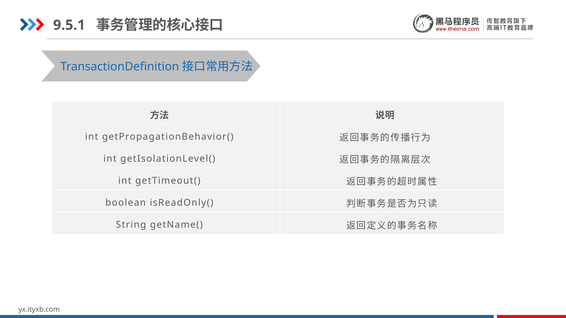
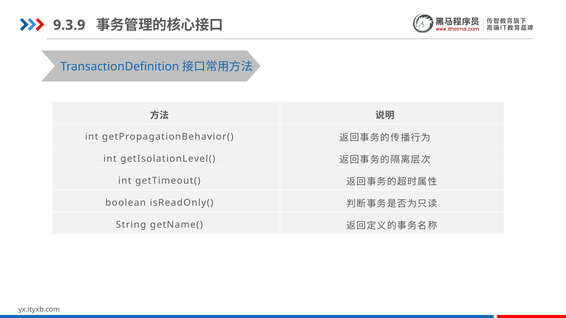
9.5.1: 9.5.1 -> 9.3.9
